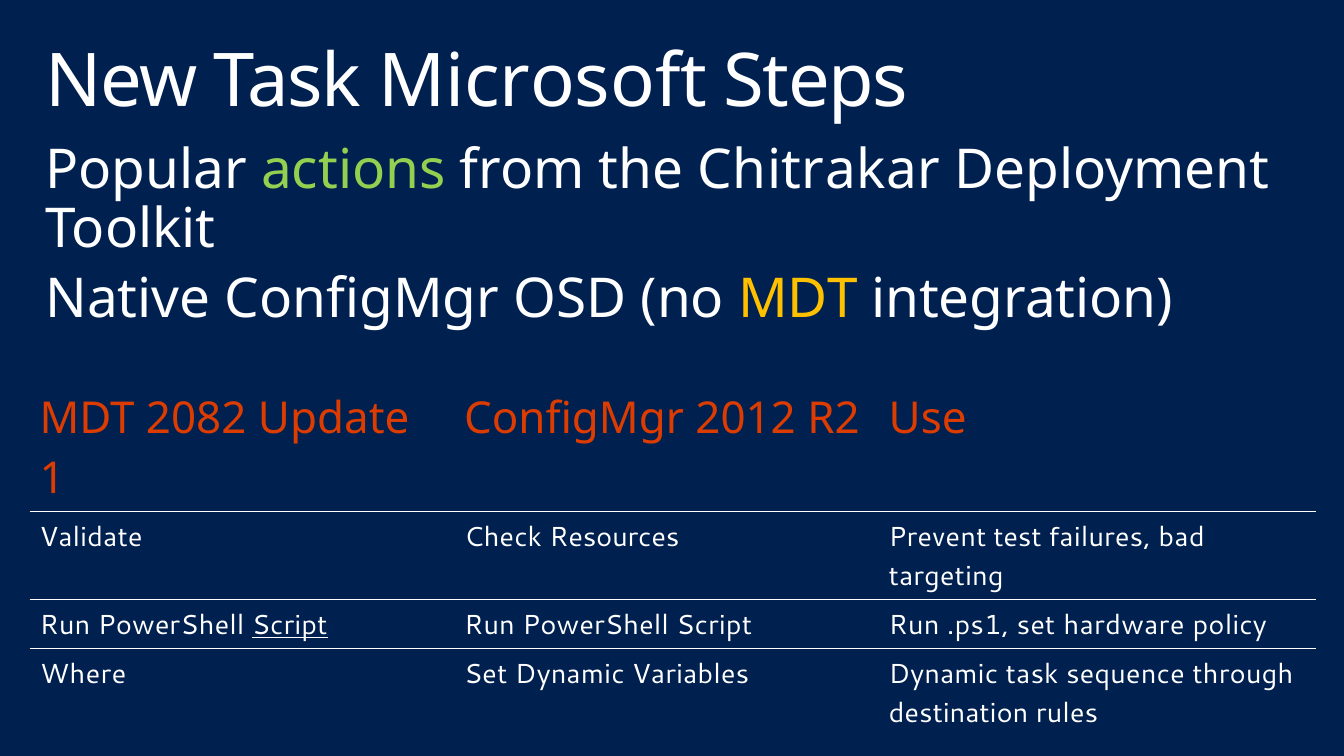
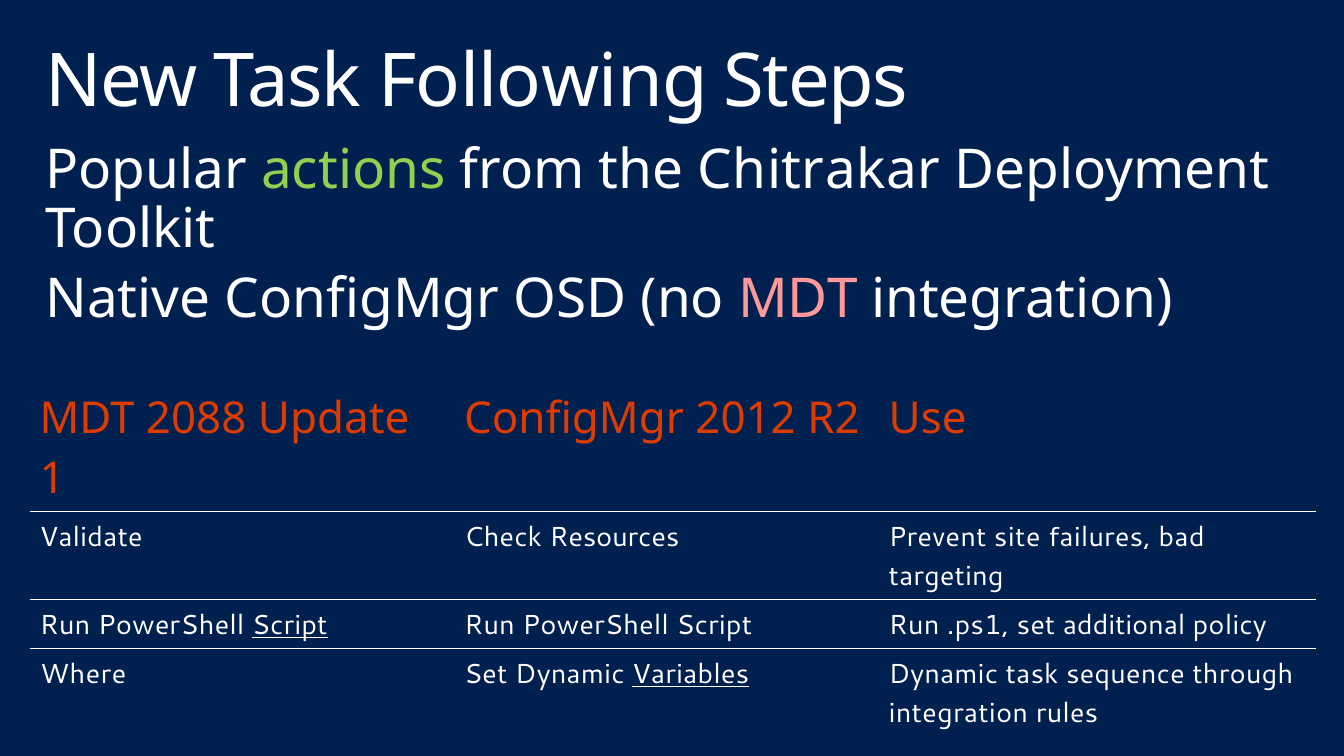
Microsoft: Microsoft -> Following
MDT at (798, 300) colour: yellow -> pink
2082: 2082 -> 2088
test: test -> site
hardware: hardware -> additional
Variables underline: none -> present
destination at (959, 714): destination -> integration
